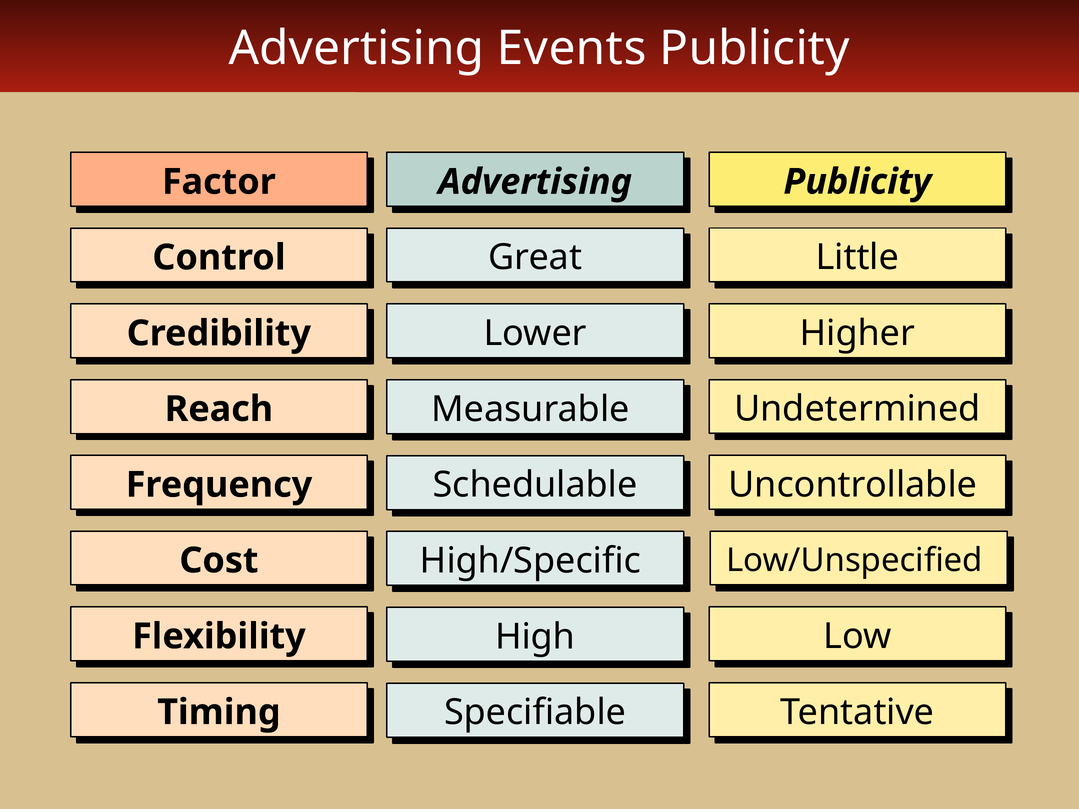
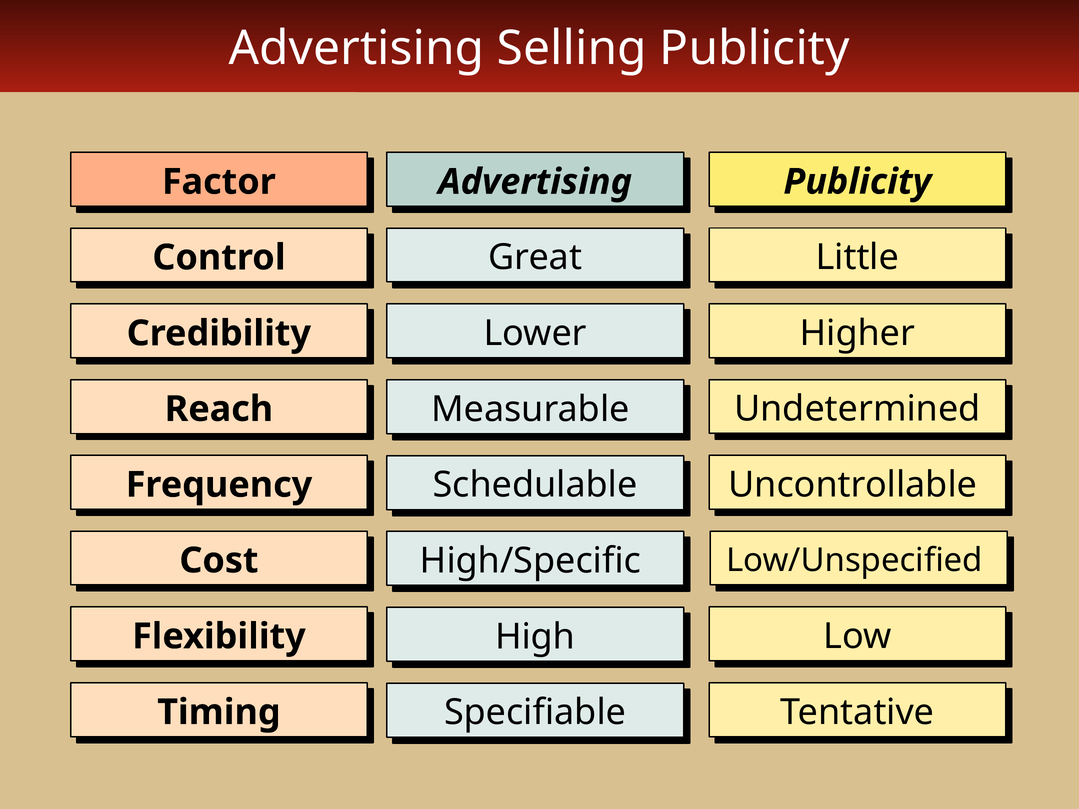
Events: Events -> Selling
